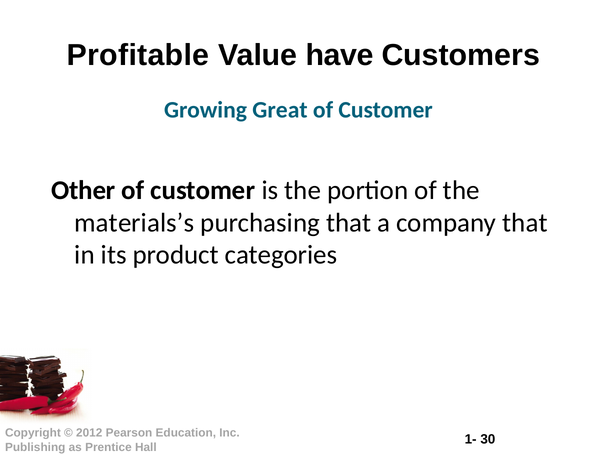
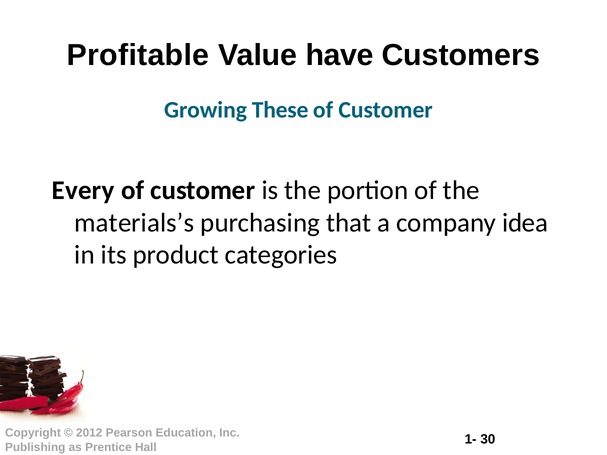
Great: Great -> These
Other: Other -> Every
company that: that -> idea
